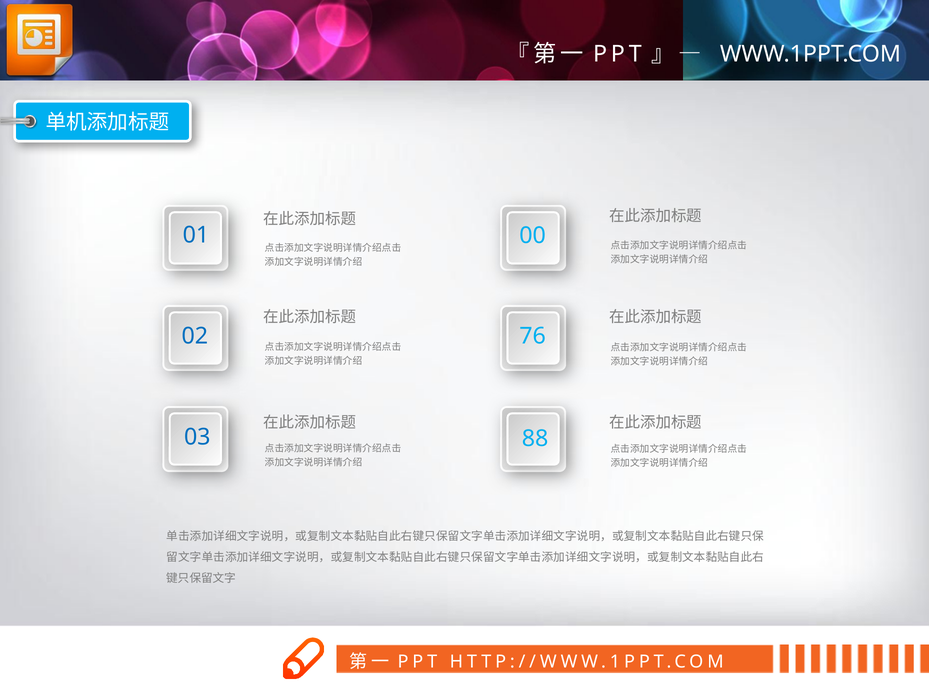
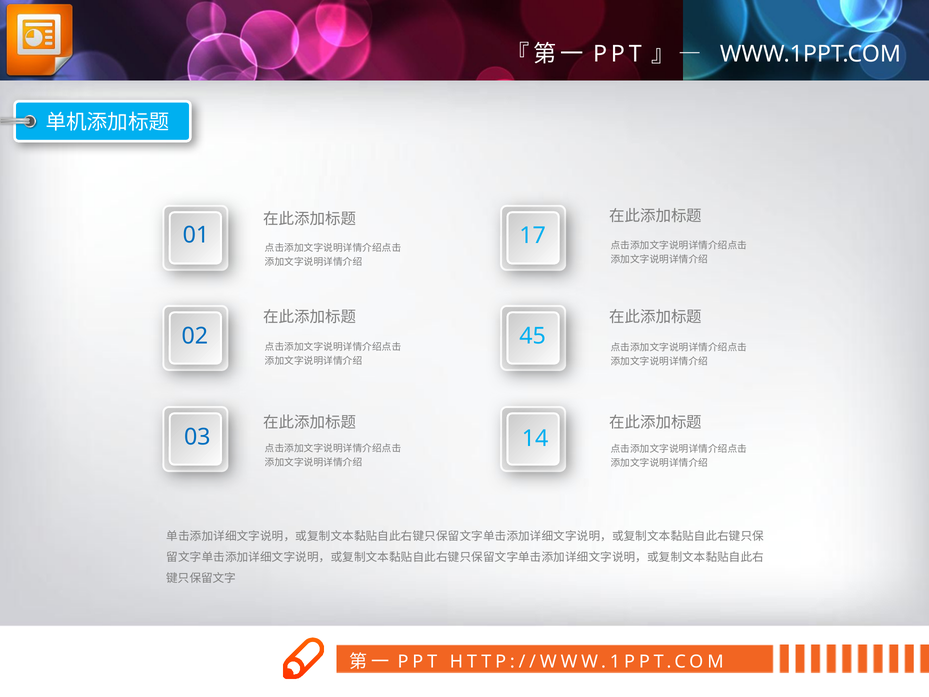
00: 00 -> 17
76: 76 -> 45
88: 88 -> 14
